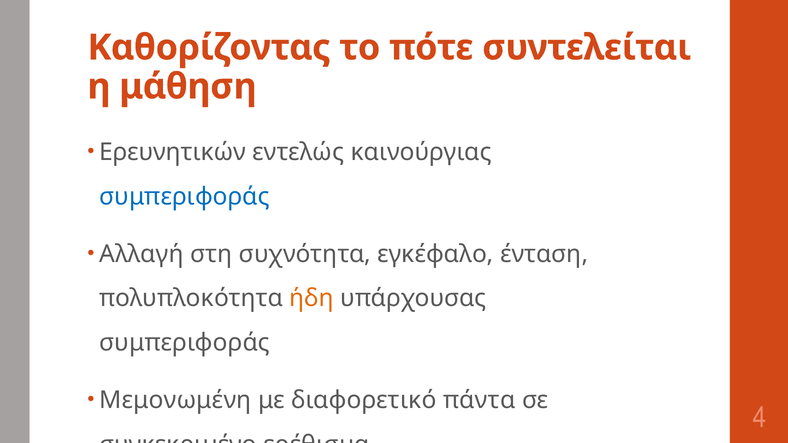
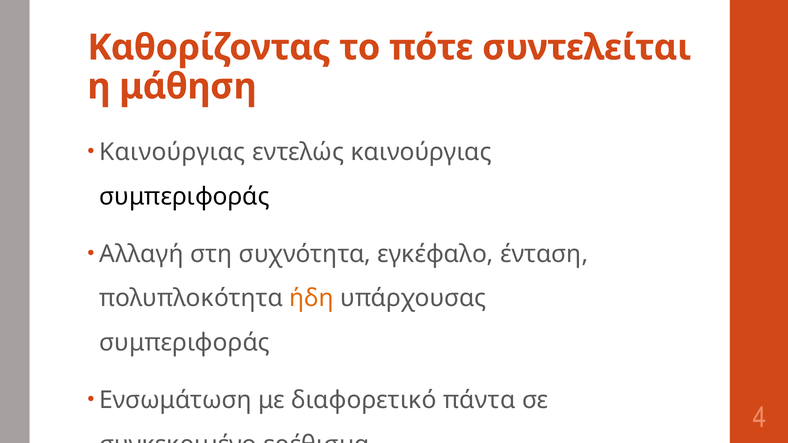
Ερευνητικών at (173, 152): Ερευνητικών -> Καινούργιας
συμπεριφοράς at (185, 197) colour: blue -> black
Μεμονωμένη: Μεμονωμένη -> Ενσωμάτωση
